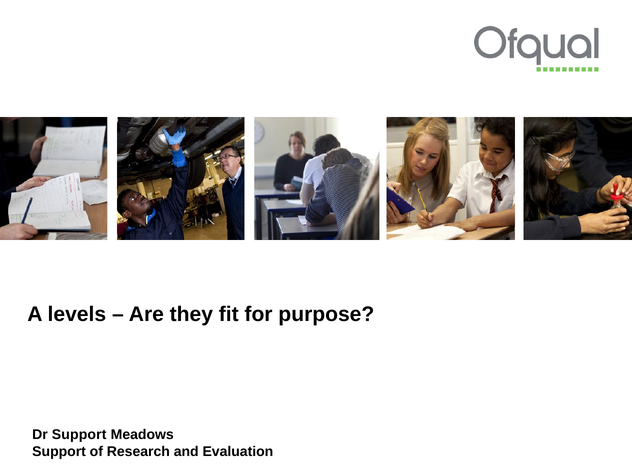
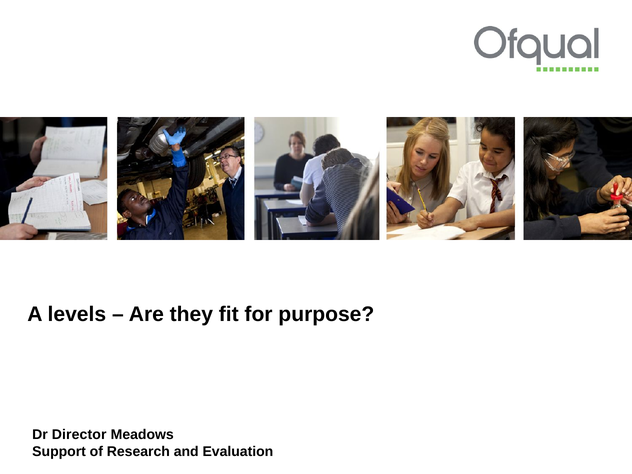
Dr Support: Support -> Director
